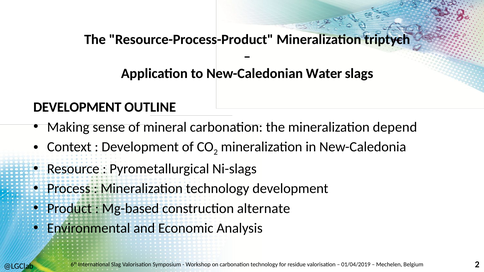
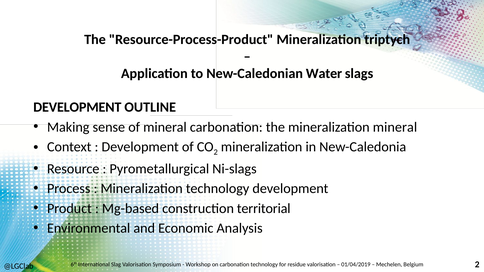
mineralization depend: depend -> mineral
alternate: alternate -> territorial
